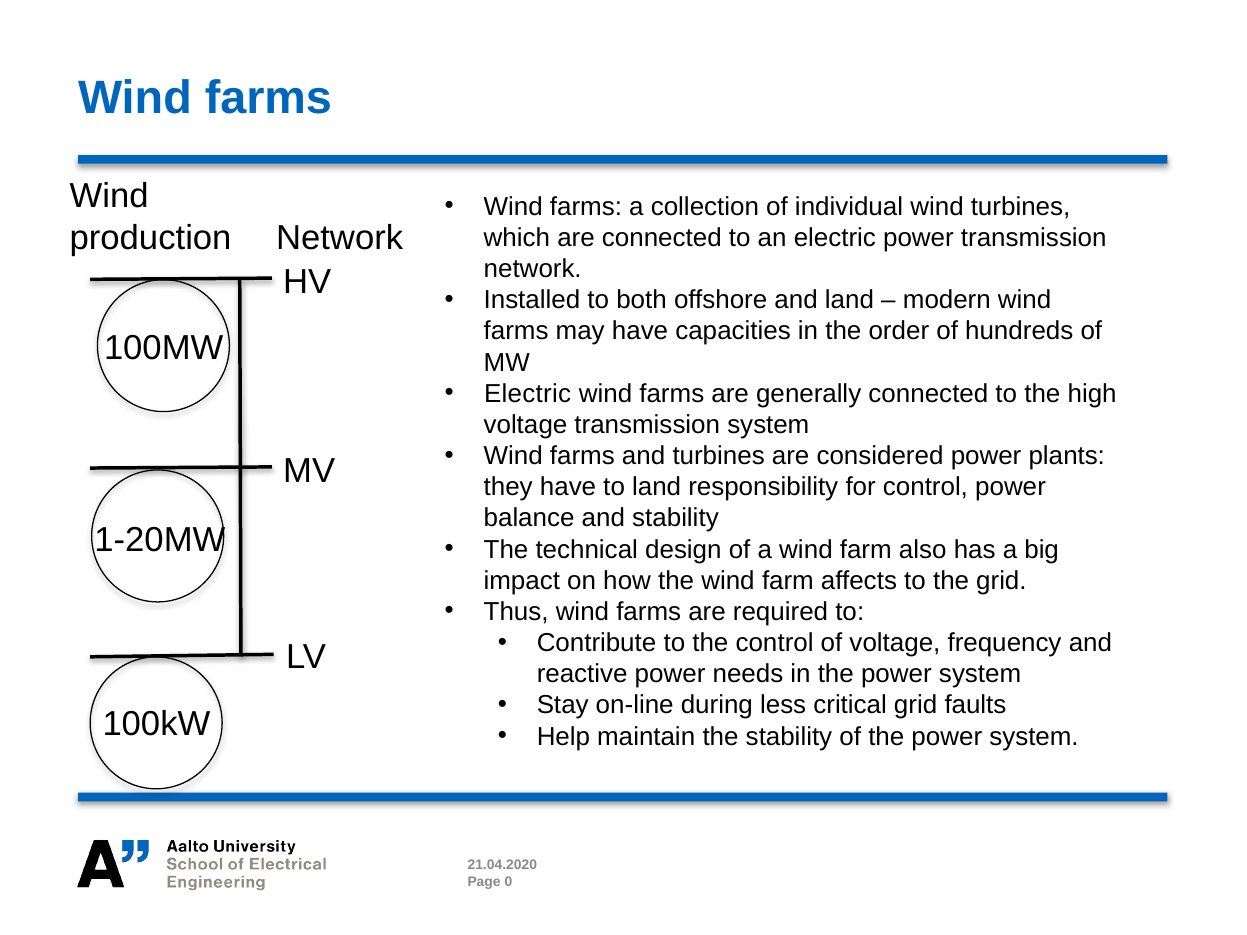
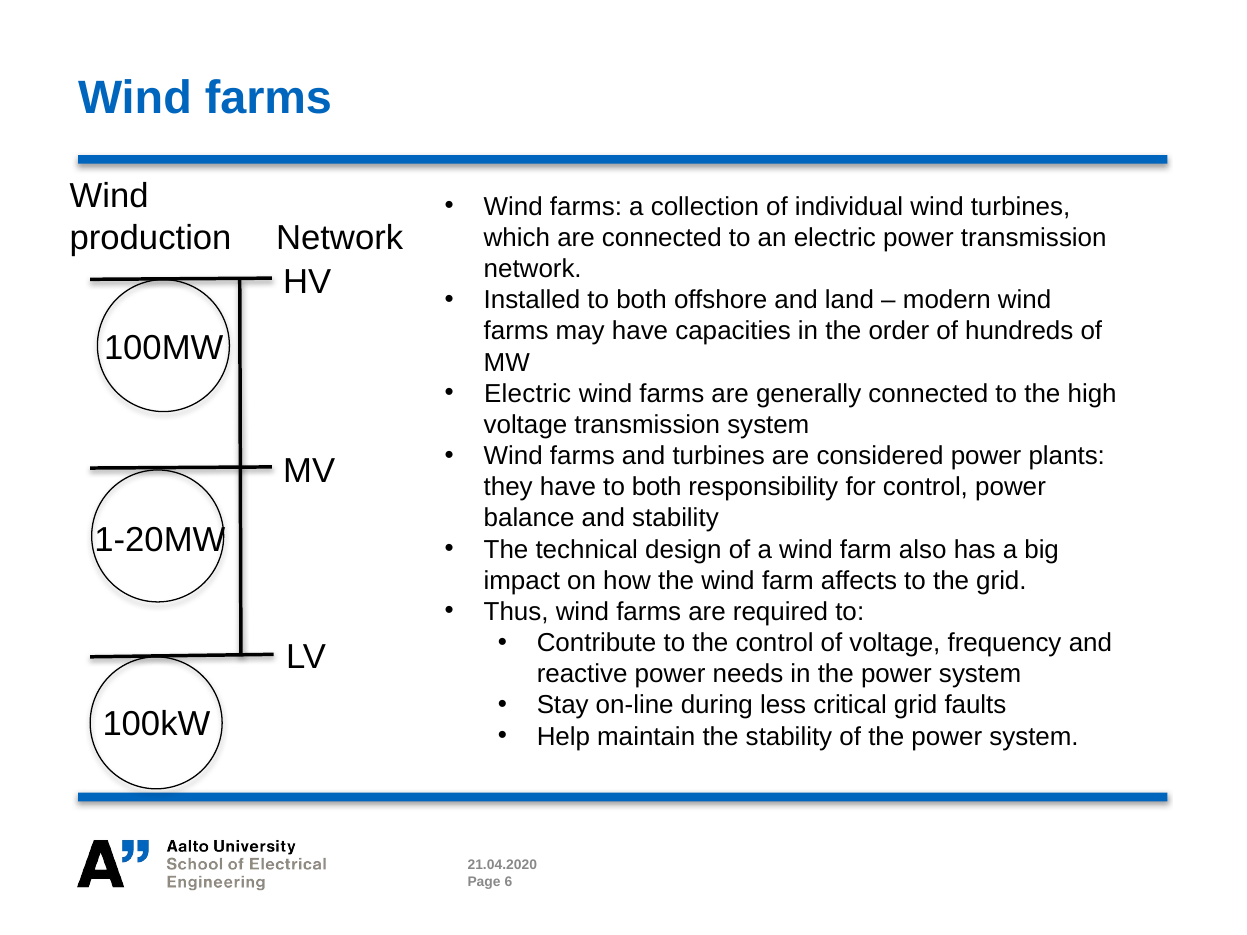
have to land: land -> both
0: 0 -> 6
